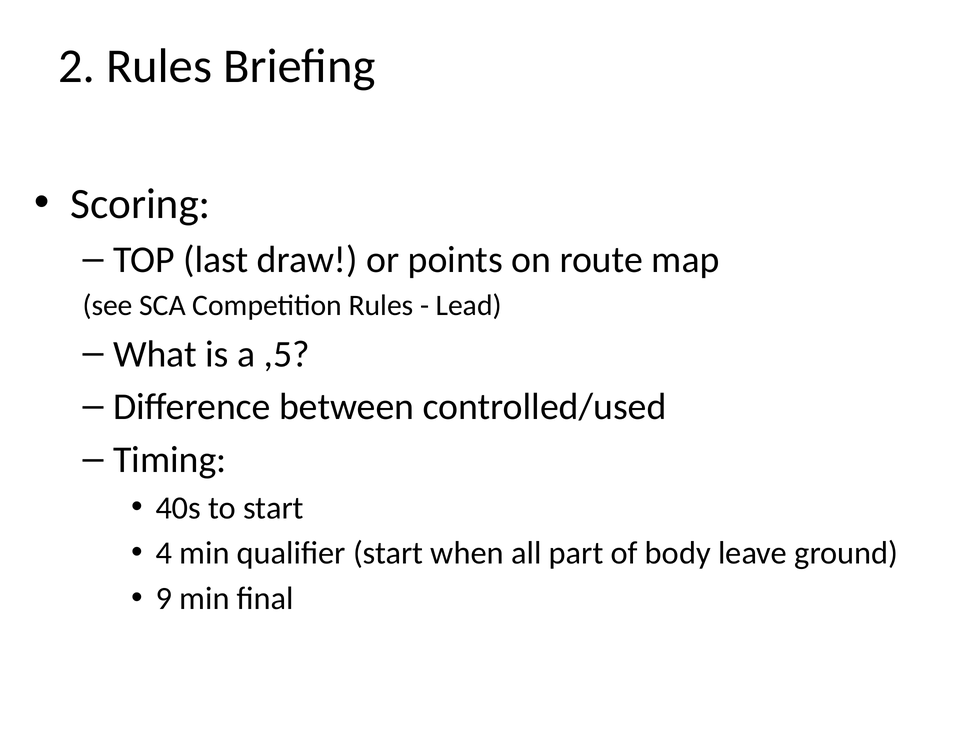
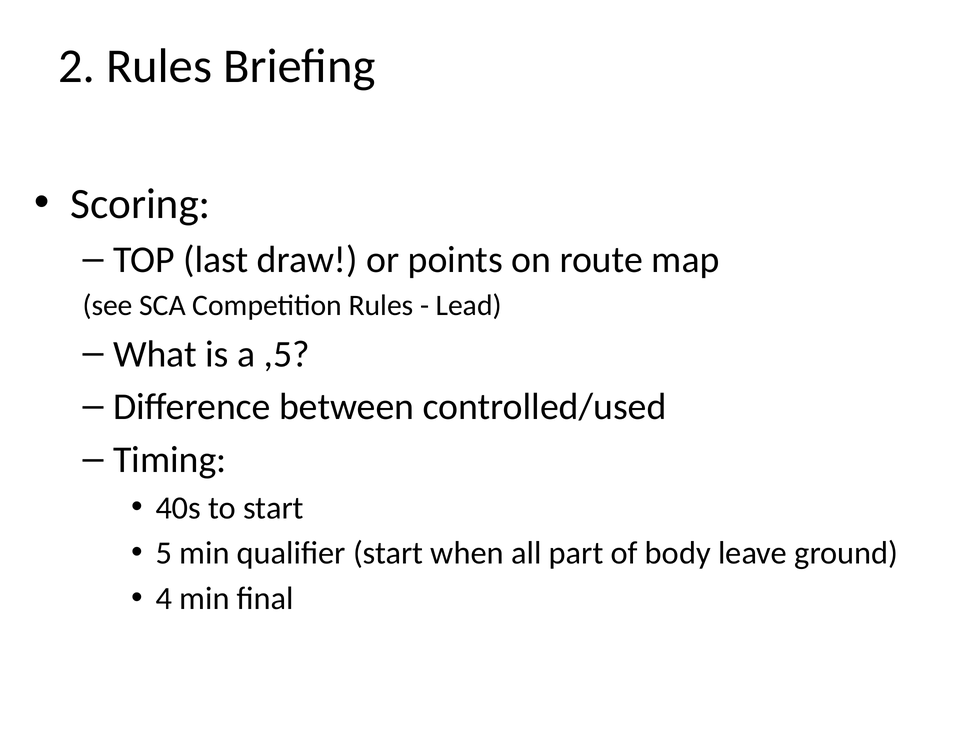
4: 4 -> 5
9: 9 -> 4
